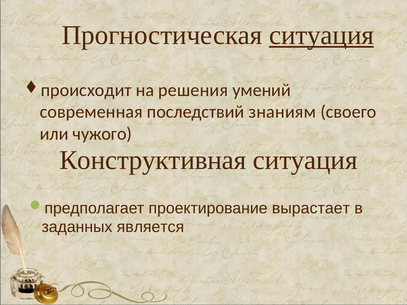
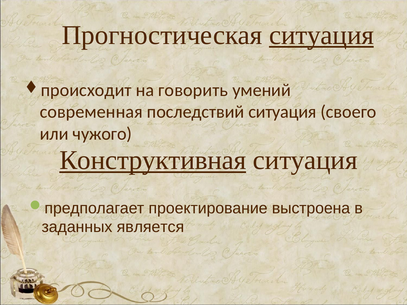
решения: решения -> говорить
последствий знаниям: знаниям -> ситуация
Конструктивная underline: none -> present
вырастает: вырастает -> выстроена
